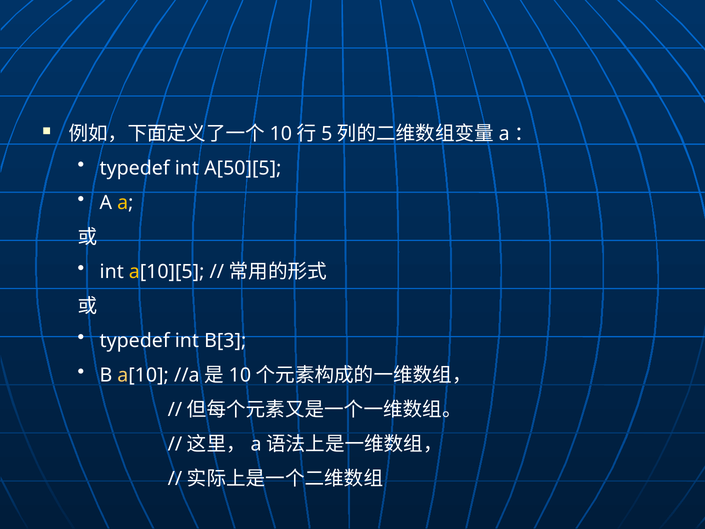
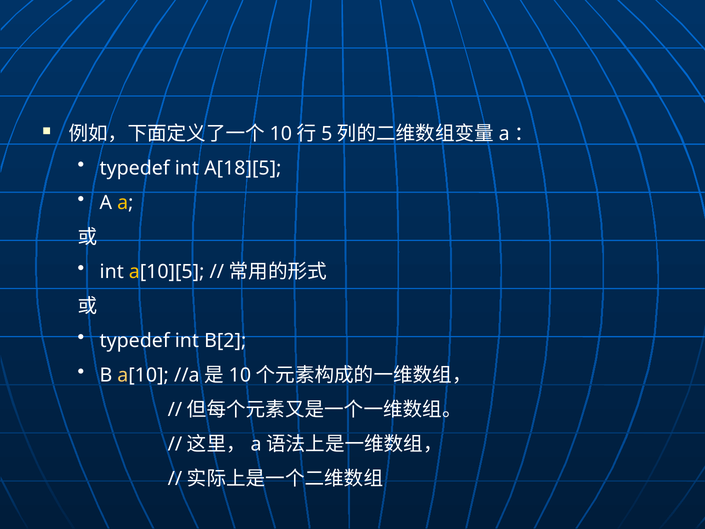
A[50][5: A[50][5 -> A[18][5
B[3: B[3 -> B[2
